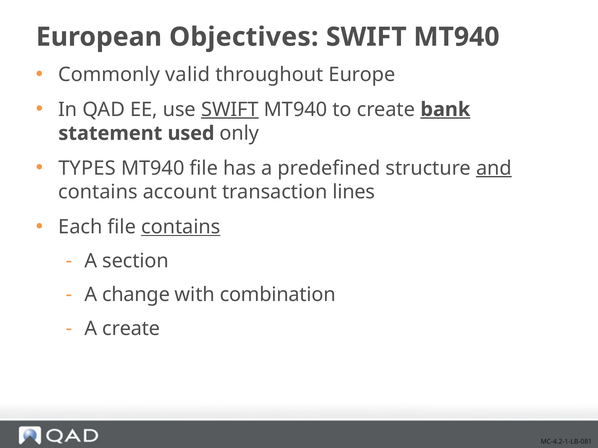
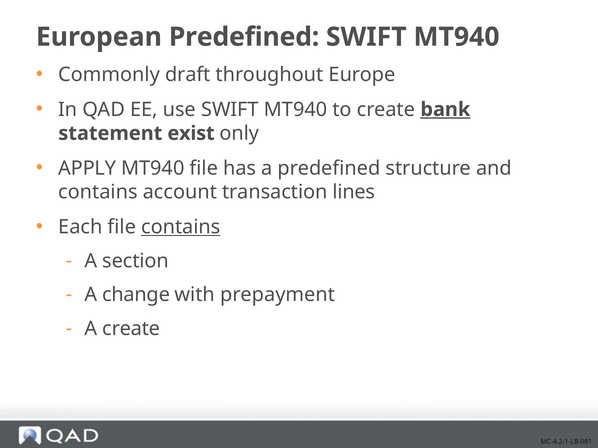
European Objectives: Objectives -> Predefined
valid: valid -> draft
SWIFT at (230, 110) underline: present -> none
used: used -> exist
TYPES: TYPES -> APPLY
and underline: present -> none
combination: combination -> prepayment
